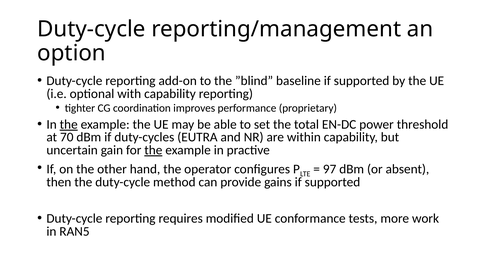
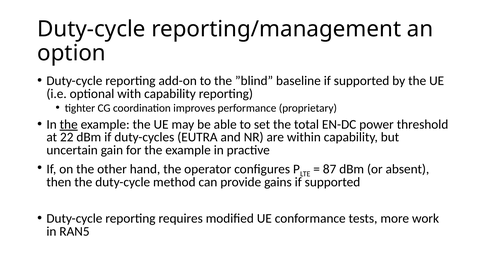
70: 70 -> 22
the at (153, 150) underline: present -> none
97: 97 -> 87
